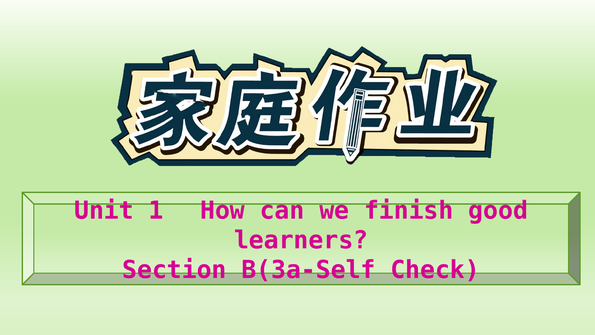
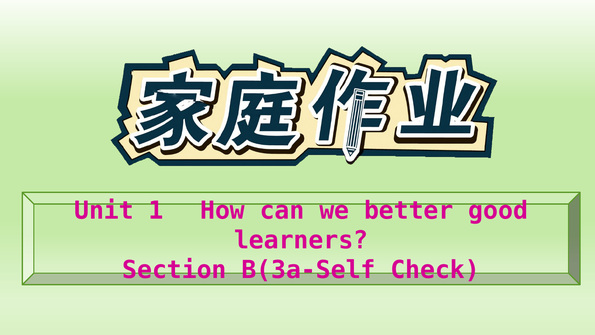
finish: finish -> better
